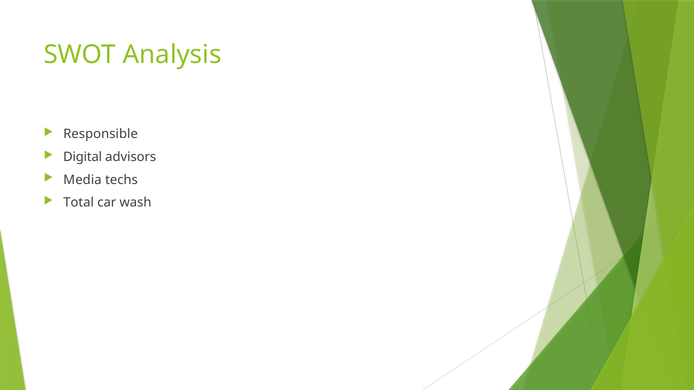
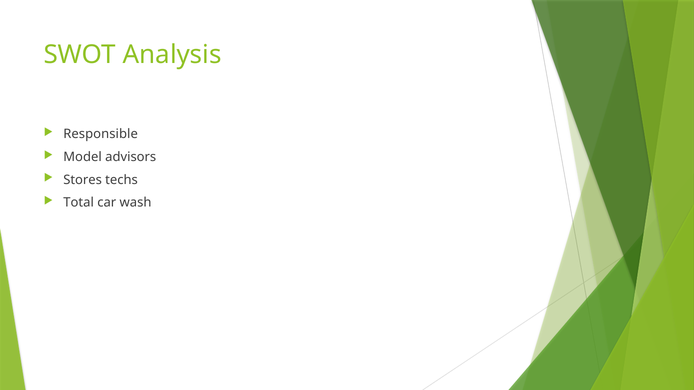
Digital: Digital -> Model
Media: Media -> Stores
